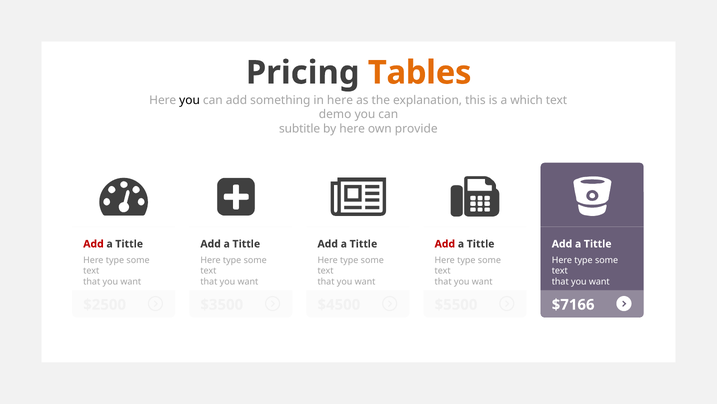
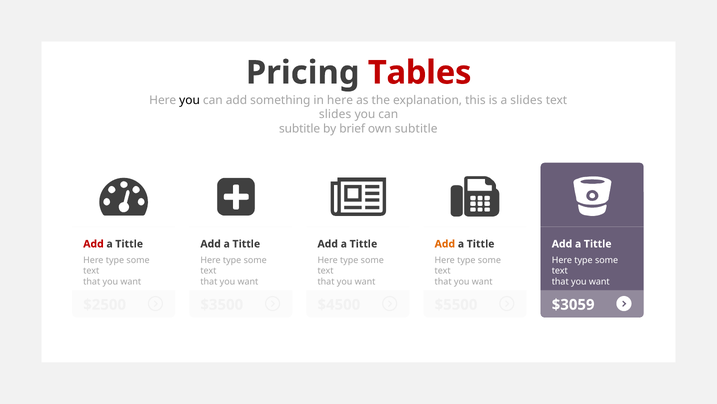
Tables colour: orange -> red
a which: which -> slides
demo at (335, 114): demo -> slides
by here: here -> brief
own provide: provide -> subtitle
Add at (445, 244) colour: red -> orange
$7166: $7166 -> $3059
